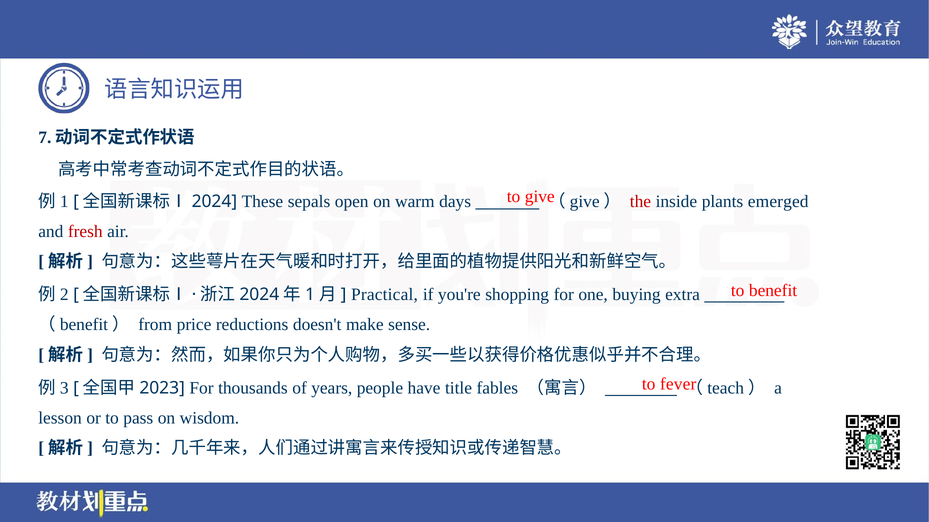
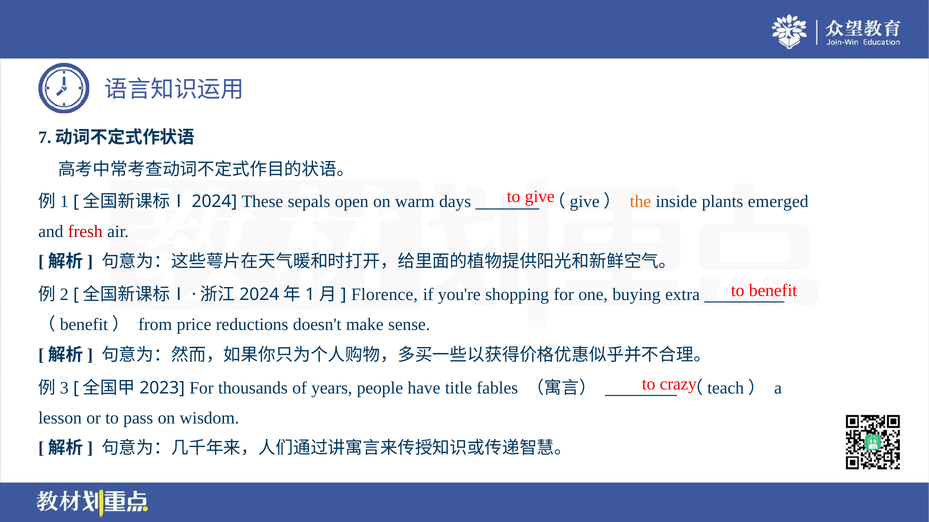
the colour: red -> orange
Practical: Practical -> Florence
fever: fever -> crazy
